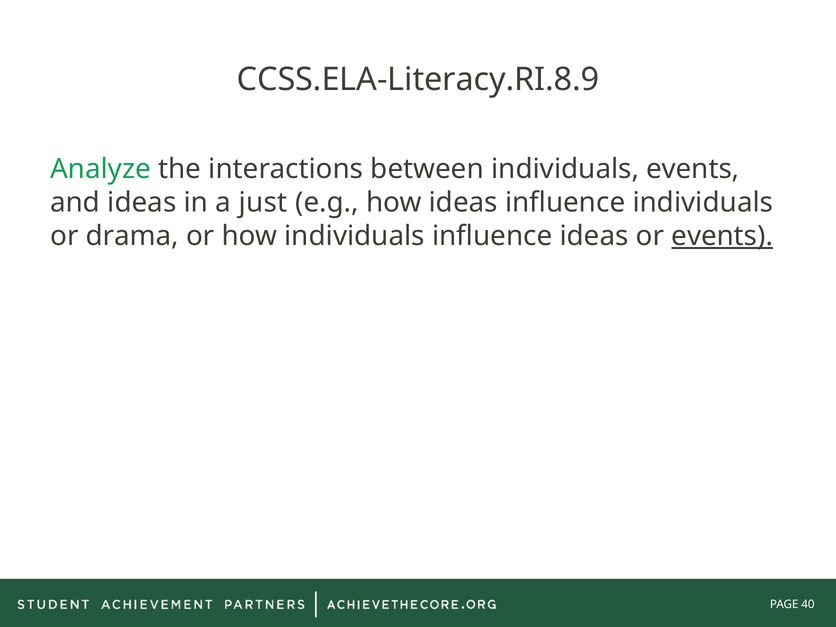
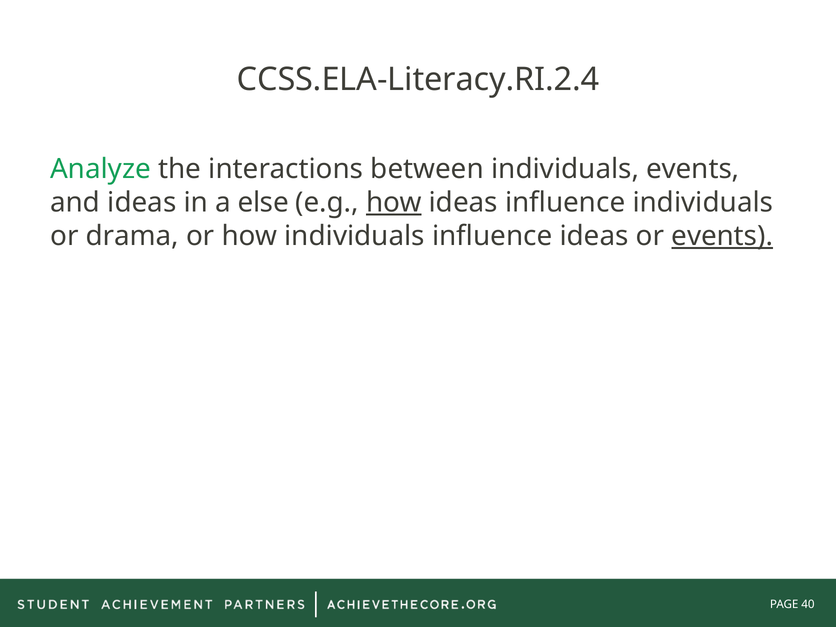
CCSS.ELA-Literacy.RI.8.9: CCSS.ELA-Literacy.RI.8.9 -> CCSS.ELA-Literacy.RI.2.4
just: just -> else
how at (394, 203) underline: none -> present
